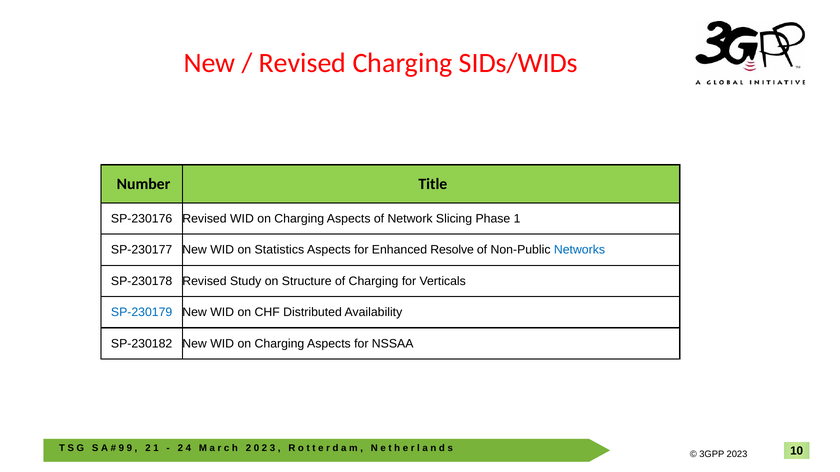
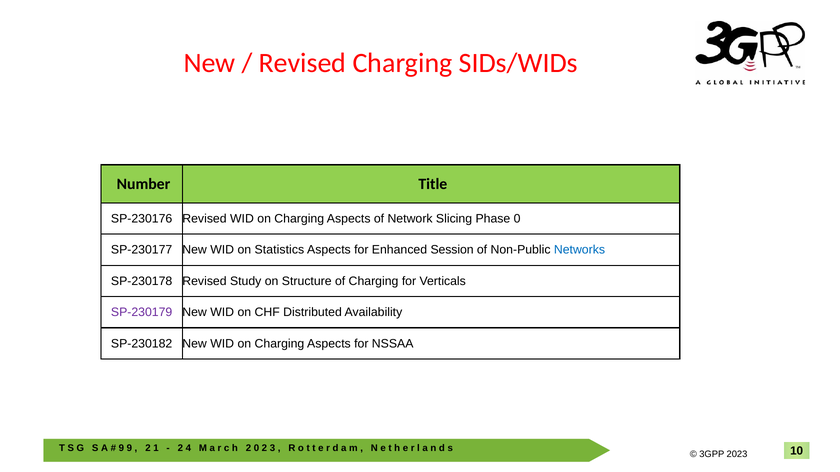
Phase 1: 1 -> 0
Resolve: Resolve -> Session
SP-230179 colour: blue -> purple
